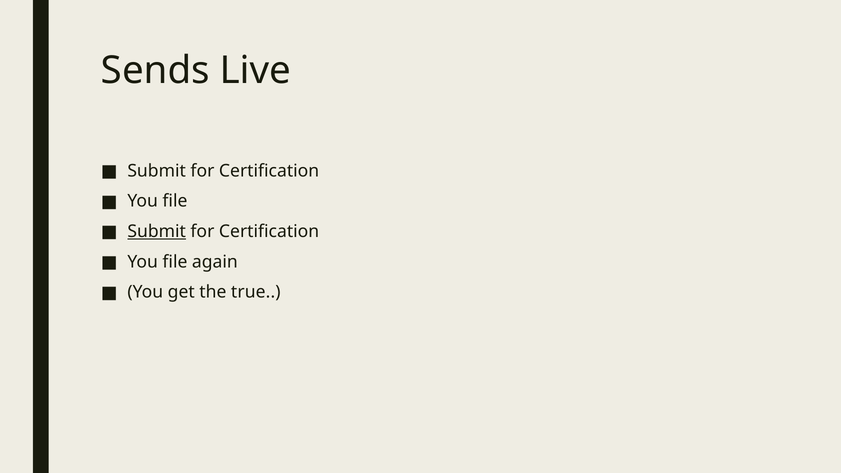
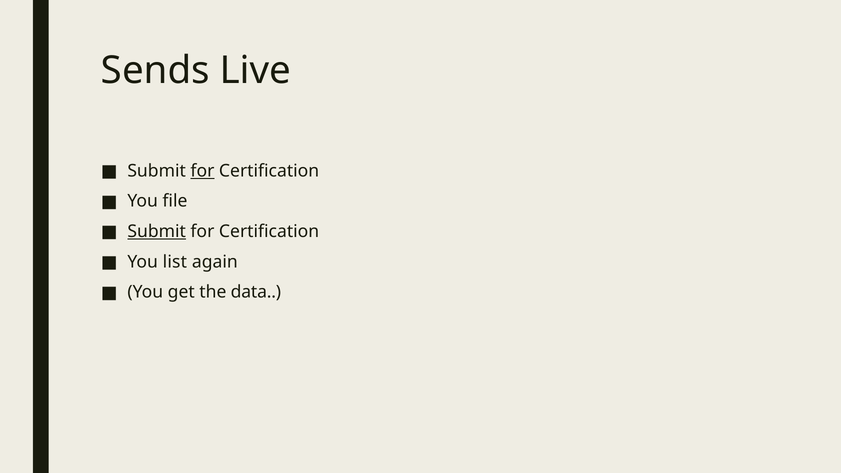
for at (202, 171) underline: none -> present
file at (175, 262): file -> list
true: true -> data
